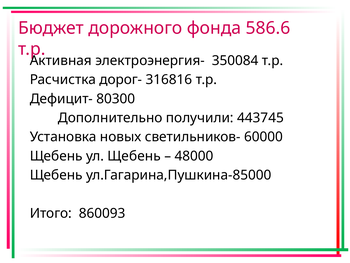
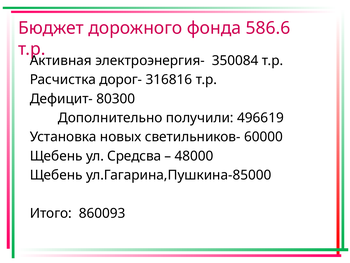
443745: 443745 -> 496619
ул Щебень: Щебень -> Средсва
